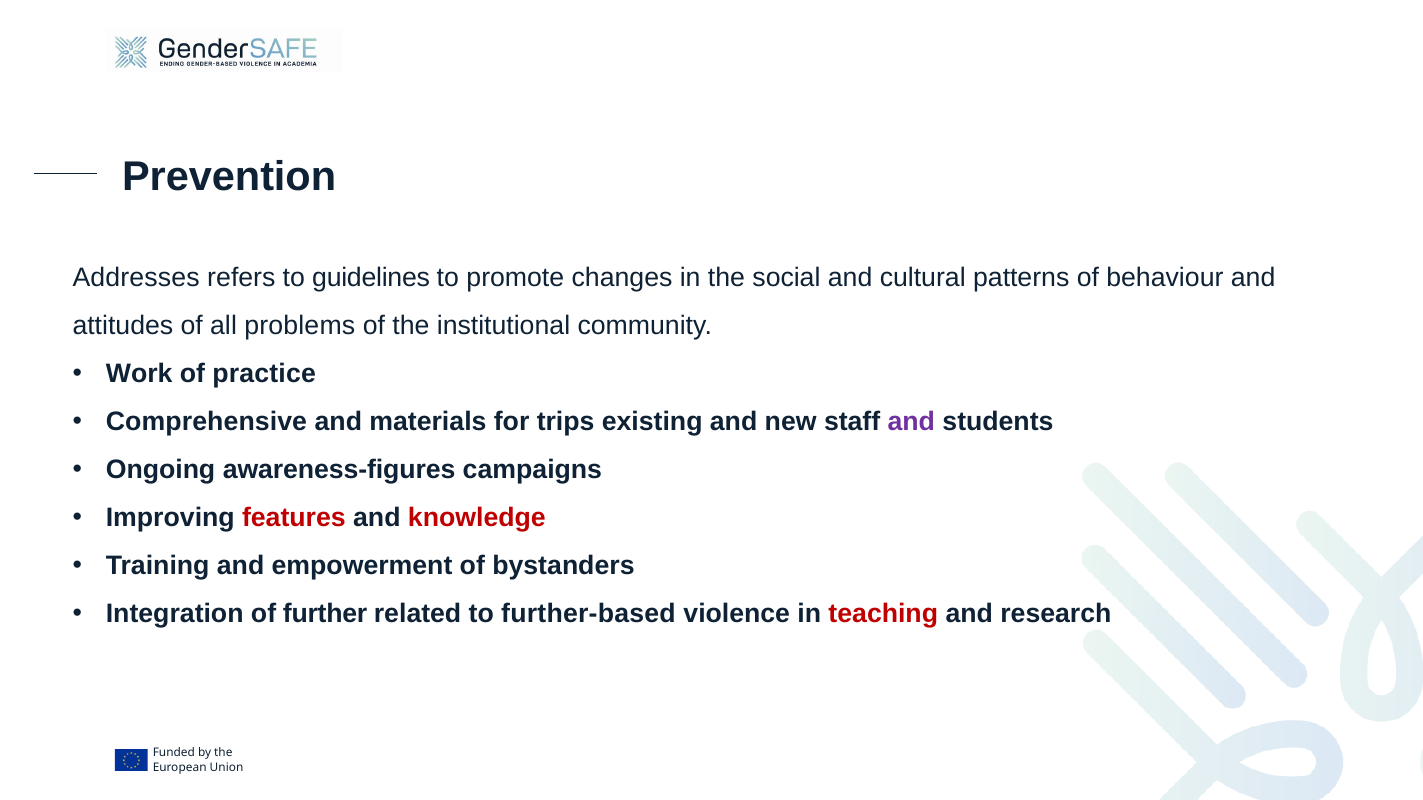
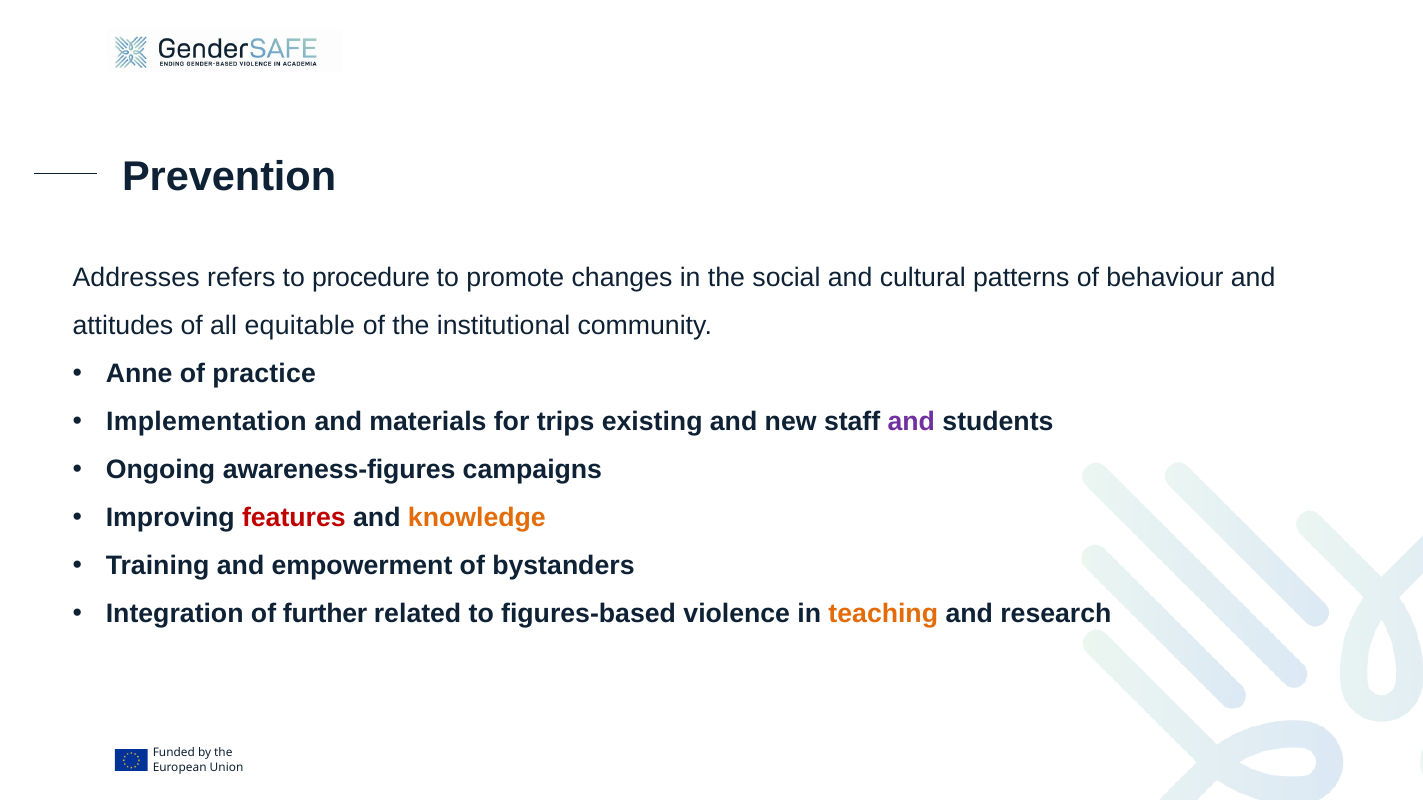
guidelines: guidelines -> procedure
problems: problems -> equitable
Work: Work -> Anne
Comprehensive: Comprehensive -> Implementation
knowledge colour: red -> orange
further-based: further-based -> figures-based
teaching colour: red -> orange
